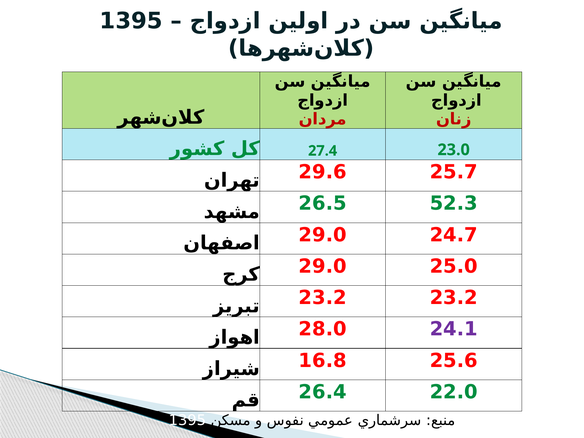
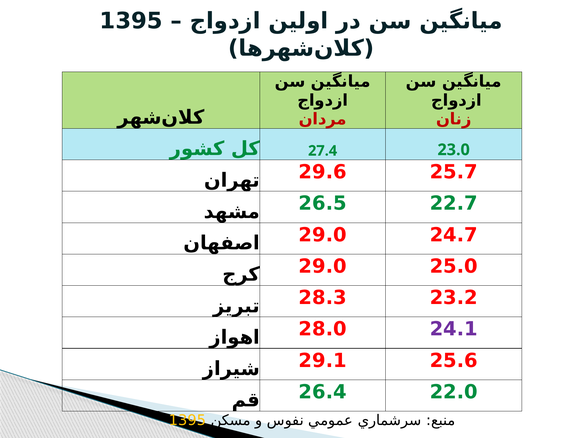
52.3: 52.3 -> 22.7
23.2 at (323, 298): 23.2 -> 28.3
16.8: 16.8 -> 29.1
1395 at (188, 420) colour: white -> yellow
